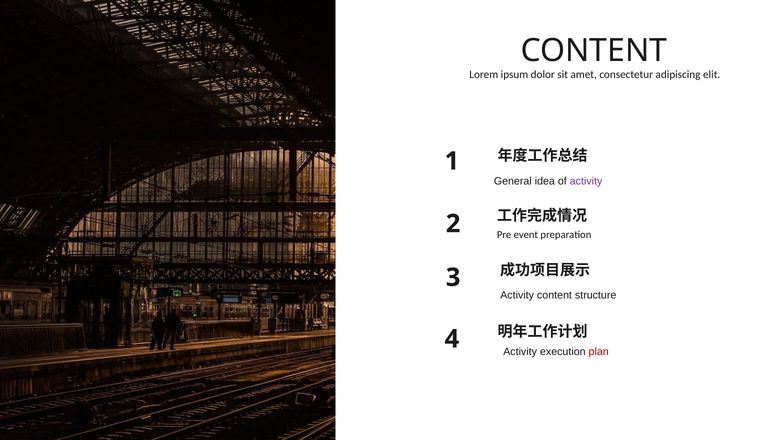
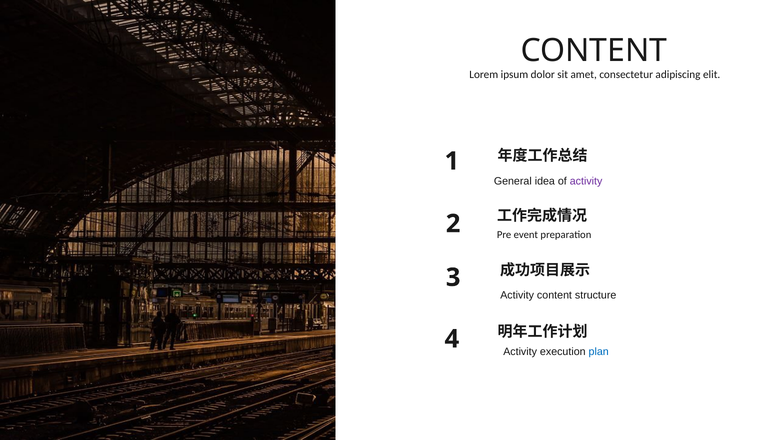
plan colour: red -> blue
